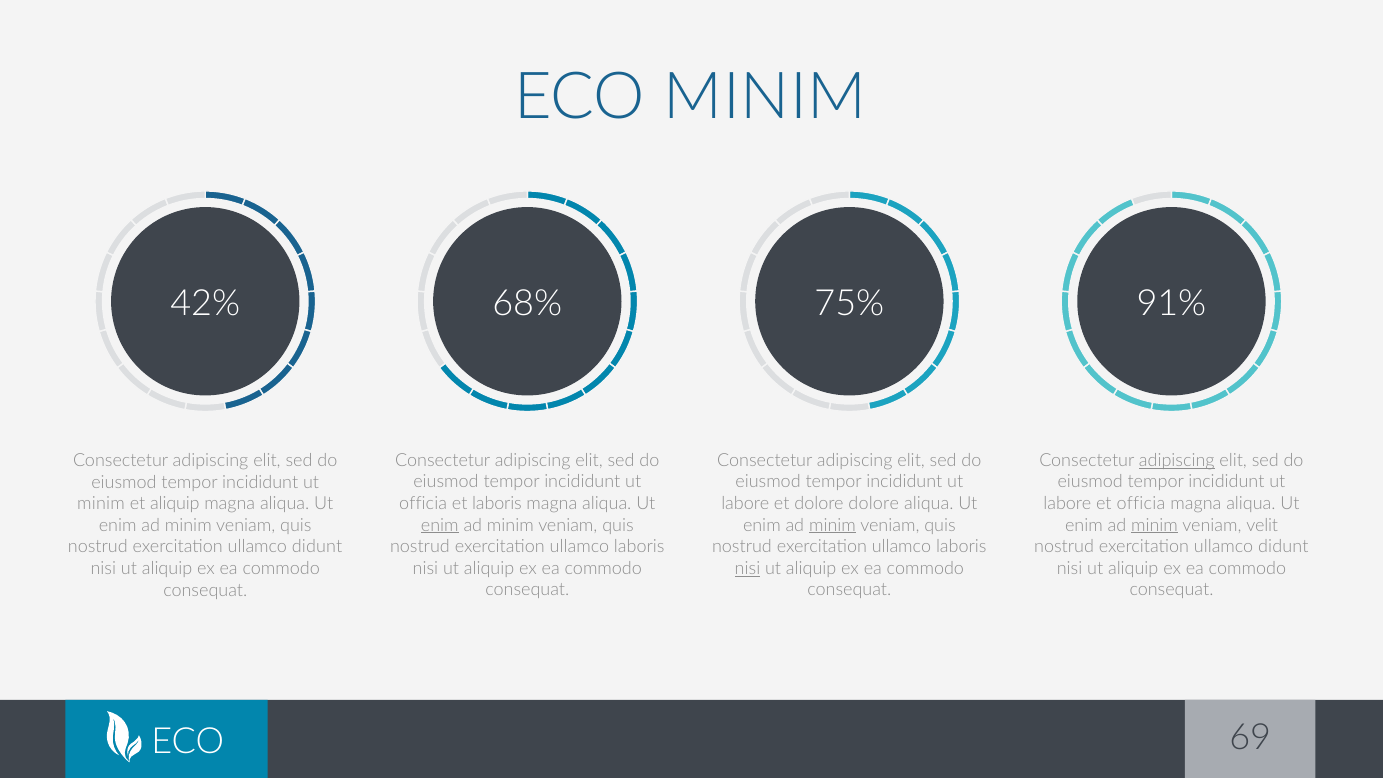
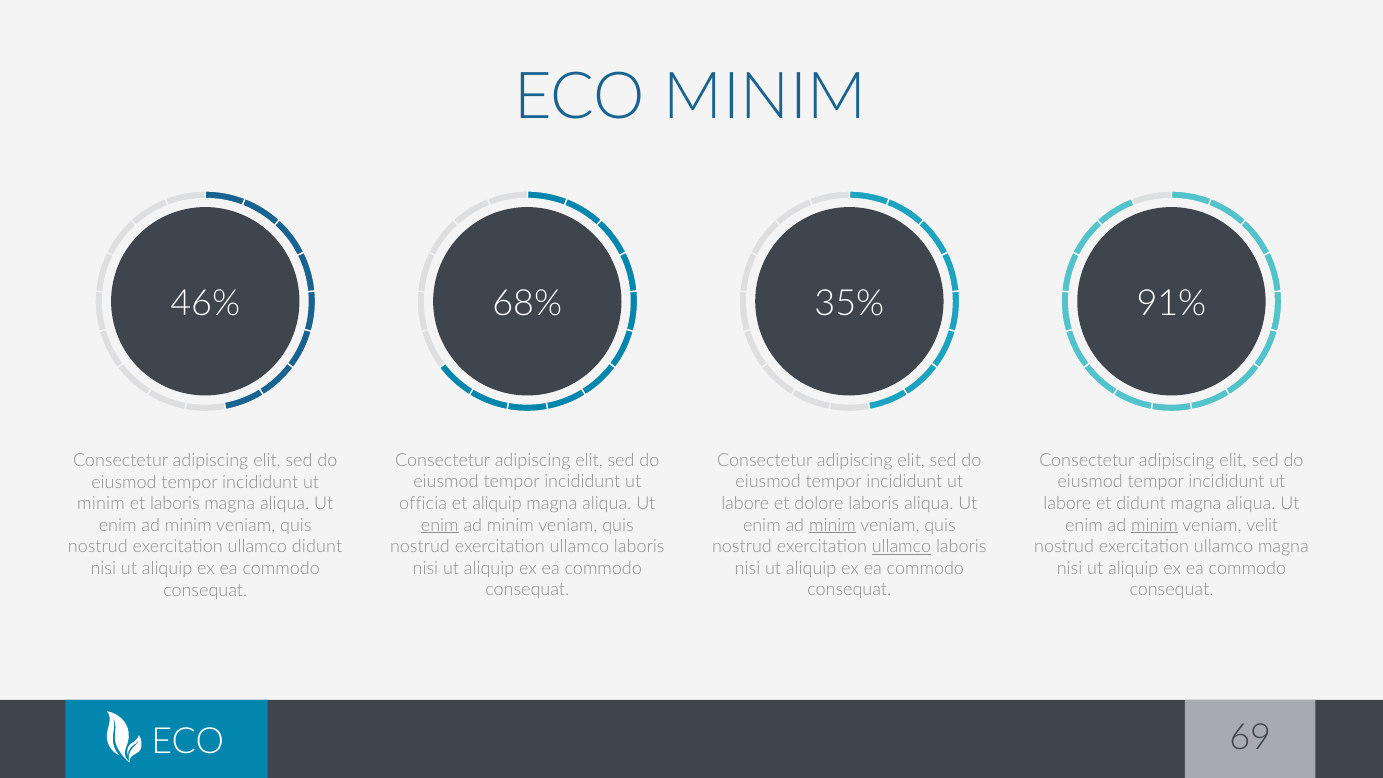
42%: 42% -> 46%
75%: 75% -> 35%
adipiscing at (1177, 460) underline: present -> none
et laboris: laboris -> aliquip
dolore dolore: dolore -> laboris
et officia: officia -> didunt
et aliquip: aliquip -> laboris
ullamco at (901, 547) underline: none -> present
didunt at (1283, 547): didunt -> magna
nisi at (747, 568) underline: present -> none
